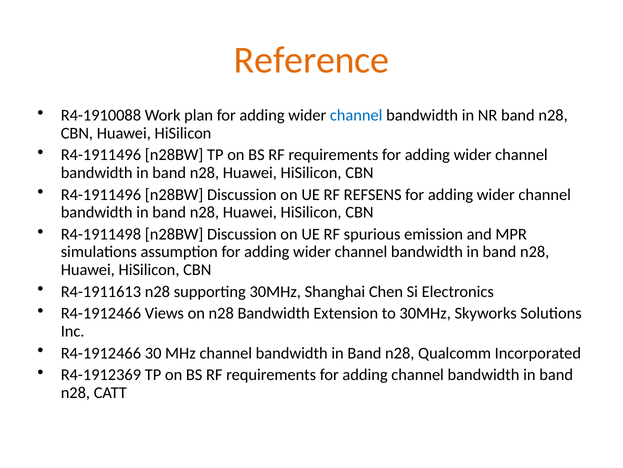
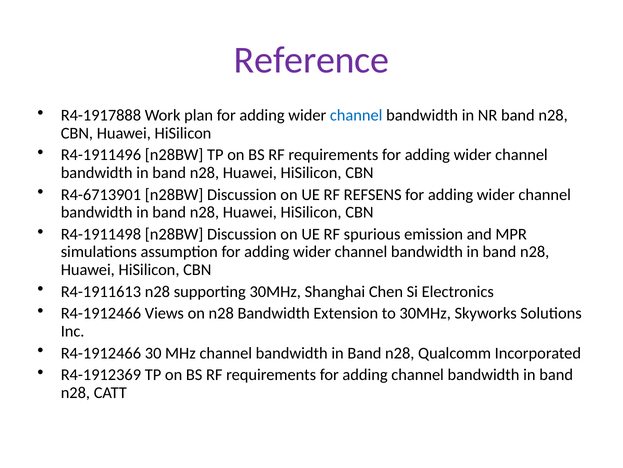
Reference colour: orange -> purple
R4-1910088: R4-1910088 -> R4-1917888
R4-1911496 at (101, 194): R4-1911496 -> R4-6713901
